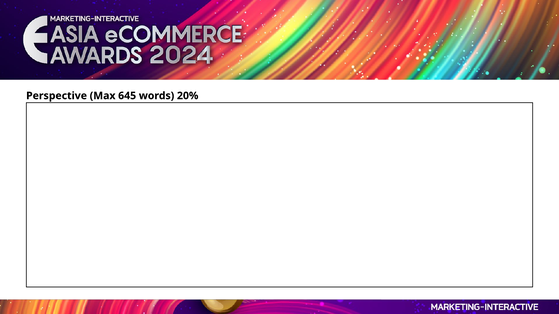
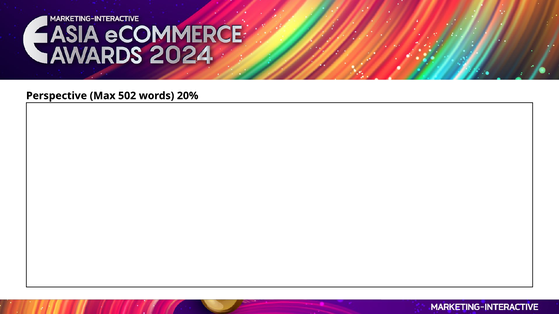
645: 645 -> 502
